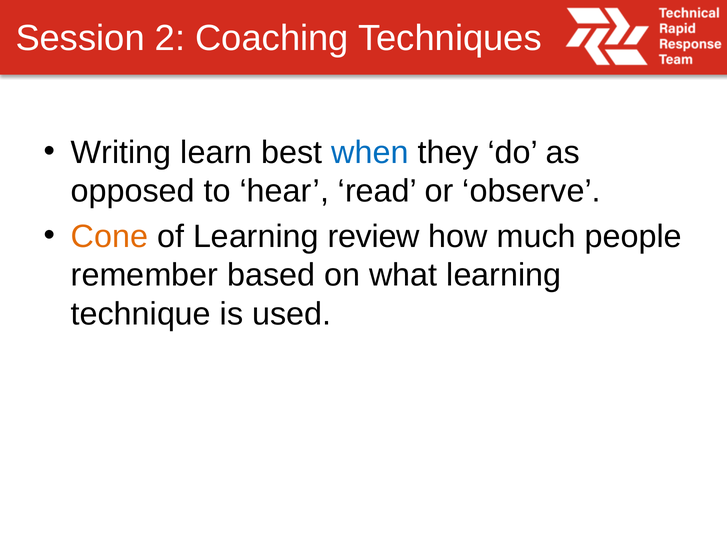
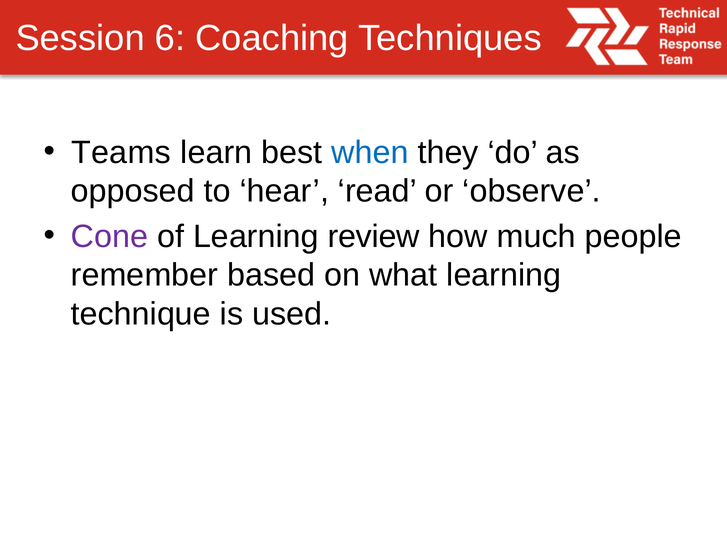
2: 2 -> 6
Writing: Writing -> Teams
Cone colour: orange -> purple
